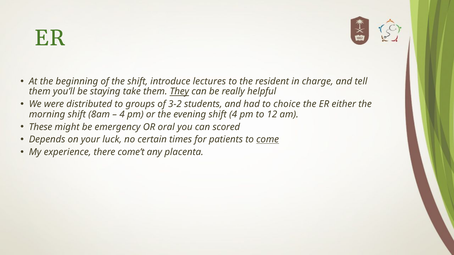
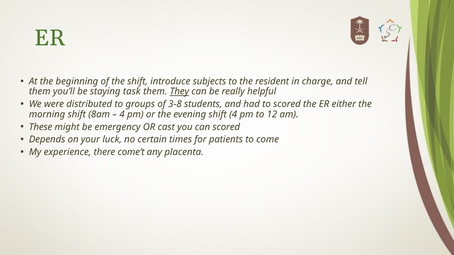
lectures: lectures -> subjects
take: take -> task
3-2: 3-2 -> 3-8
to choice: choice -> scored
oral: oral -> cast
come underline: present -> none
